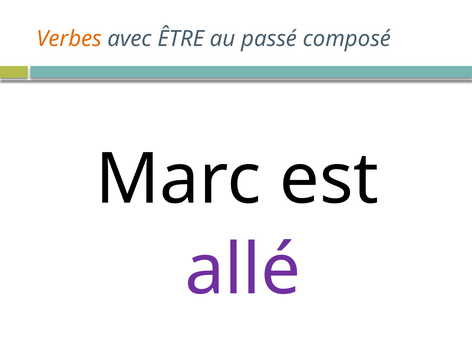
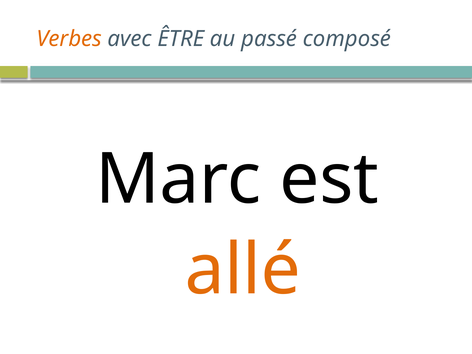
allé colour: purple -> orange
